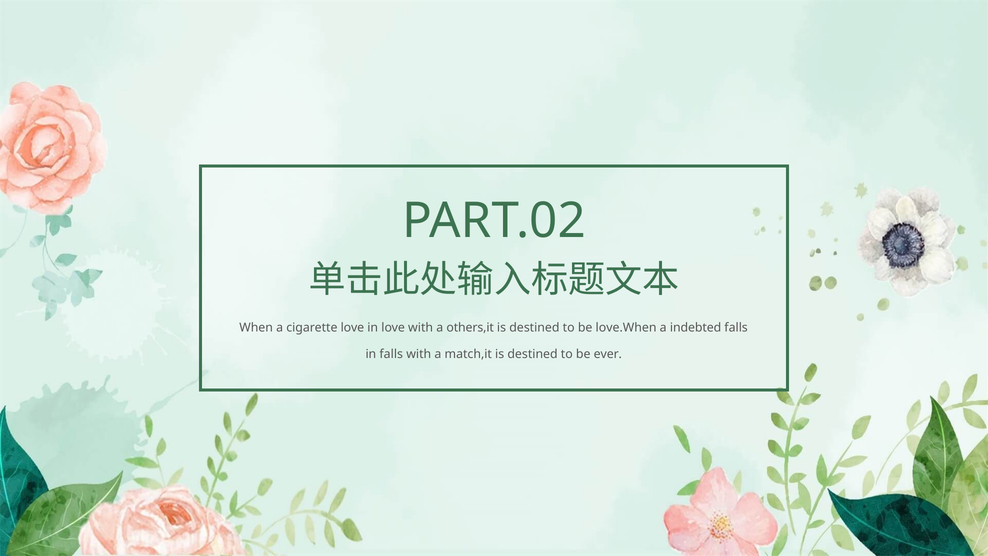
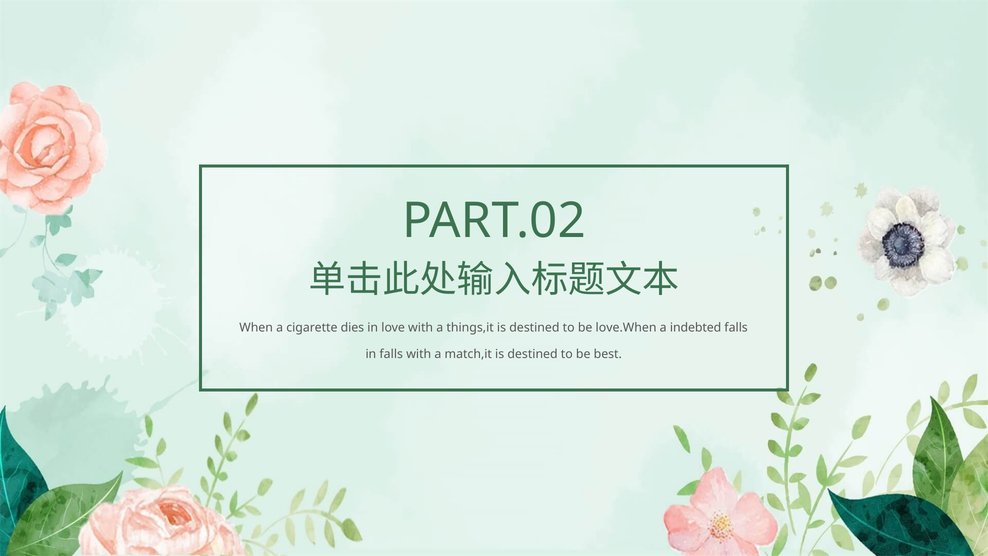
cigarette love: love -> dies
others,it: others,it -> things,it
ever: ever -> best
